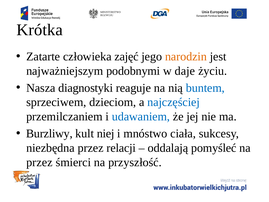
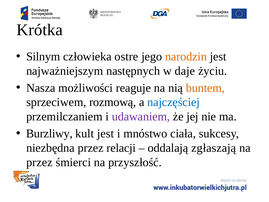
Zatarte: Zatarte -> Silnym
zajęć: zajęć -> ostre
podobnymi: podobnymi -> następnych
diagnostyki: diagnostyki -> możliwości
buntem colour: blue -> orange
dzieciom: dzieciom -> rozmową
udawaniem colour: blue -> purple
kult niej: niej -> jest
pomyśleć: pomyśleć -> zgłaszają
